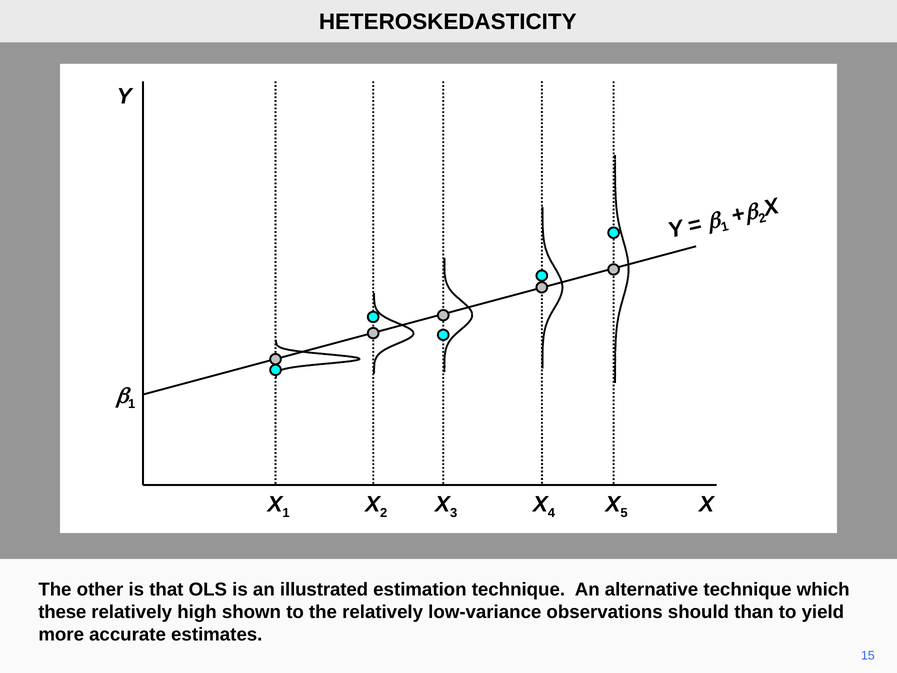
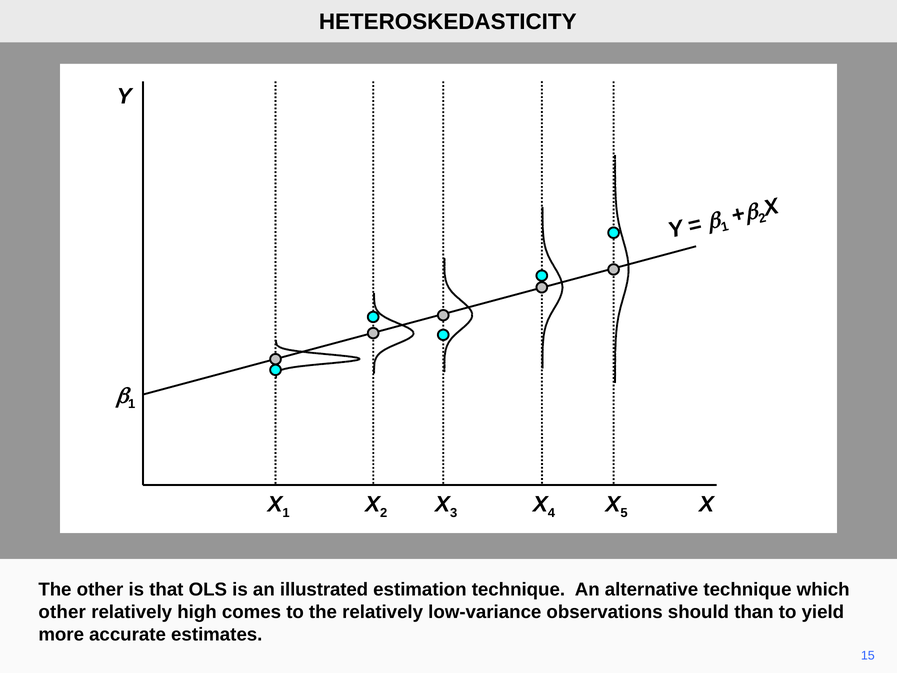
these at (62, 612): these -> other
shown: shown -> comes
